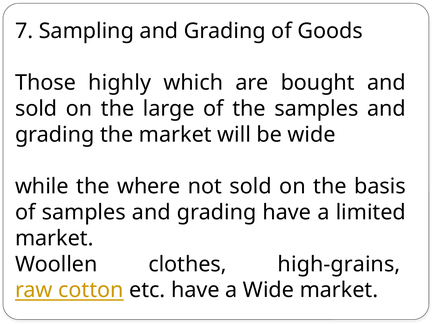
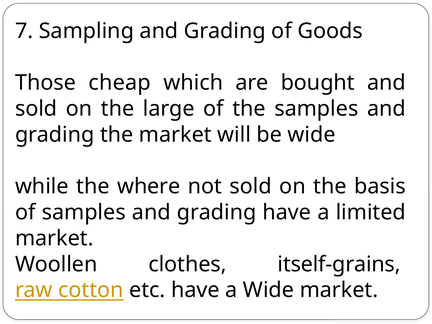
highly: highly -> cheap
high-grains: high-grains -> itself-grains
